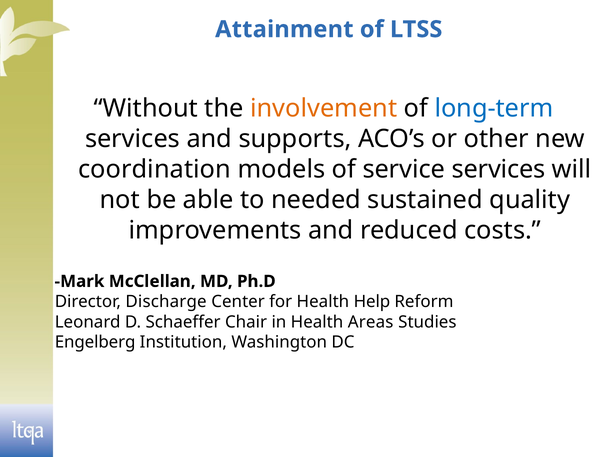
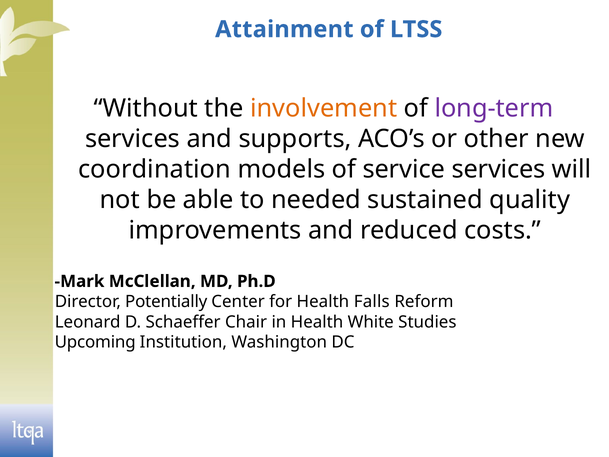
long-term colour: blue -> purple
Discharge: Discharge -> Potentially
Help: Help -> Falls
Areas: Areas -> White
Engelberg: Engelberg -> Upcoming
